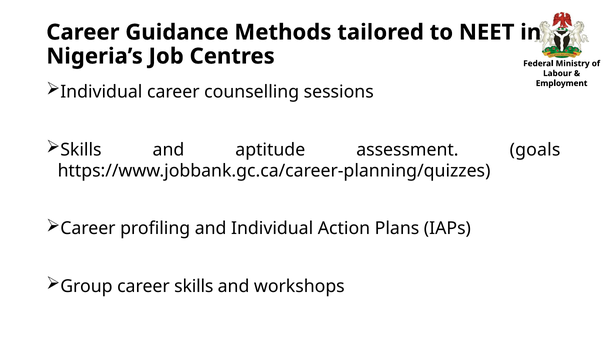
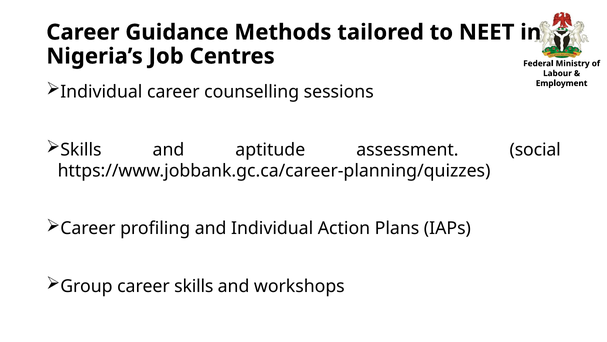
goals: goals -> social
